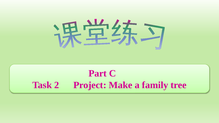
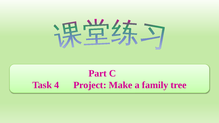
2: 2 -> 4
